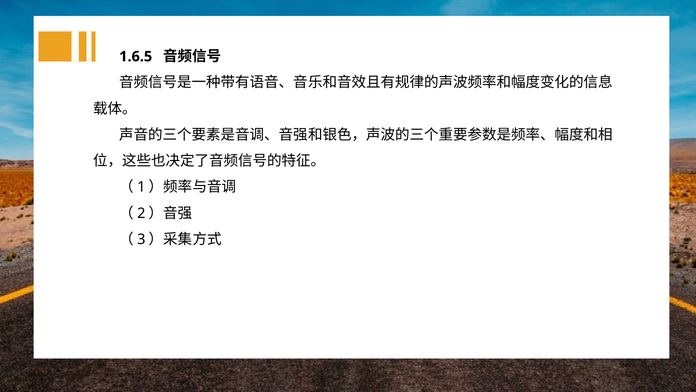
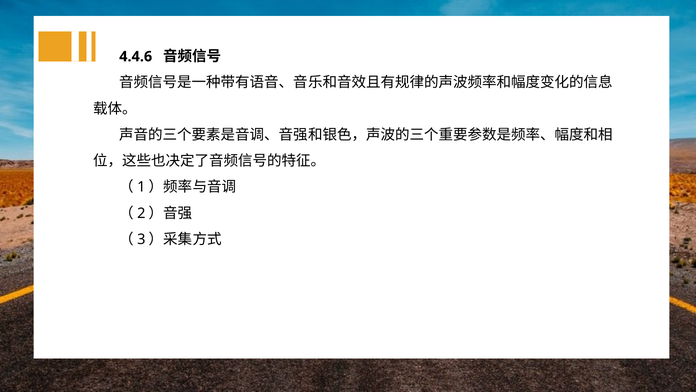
1.6.5: 1.6.5 -> 4.4.6
